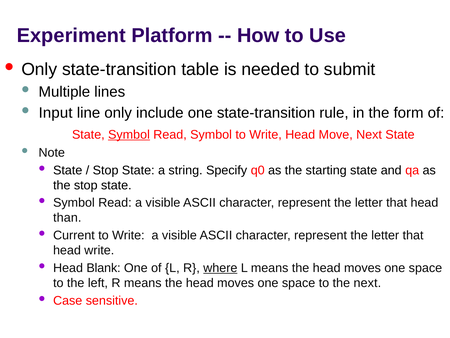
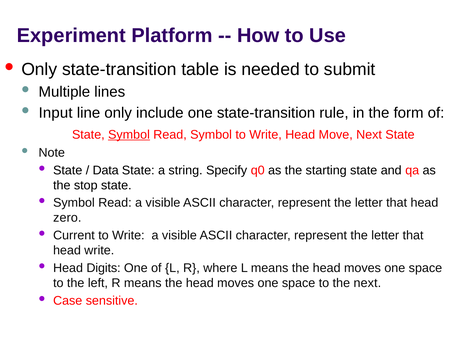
Stop at (106, 170): Stop -> Data
than: than -> zero
Blank: Blank -> Digits
where underline: present -> none
